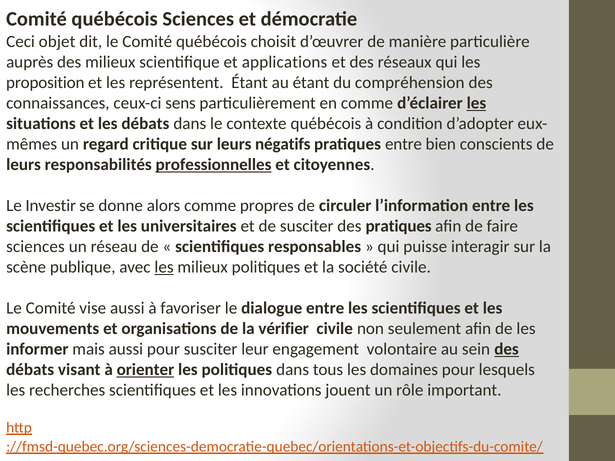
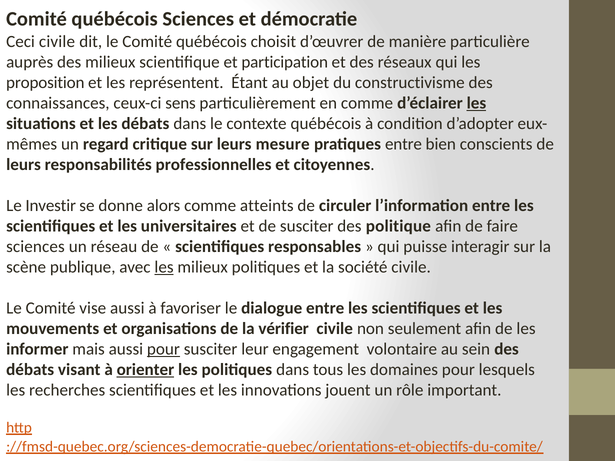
Ceci objet: objet -> civile
applications: applications -> participation
au étant: étant -> objet
compréhension: compréhension -> constructivisme
négatifs: négatifs -> mesure
professionnelles underline: present -> none
propres: propres -> atteints
des pratiques: pratiques -> politique
pour at (163, 349) underline: none -> present
des at (507, 349) underline: present -> none
